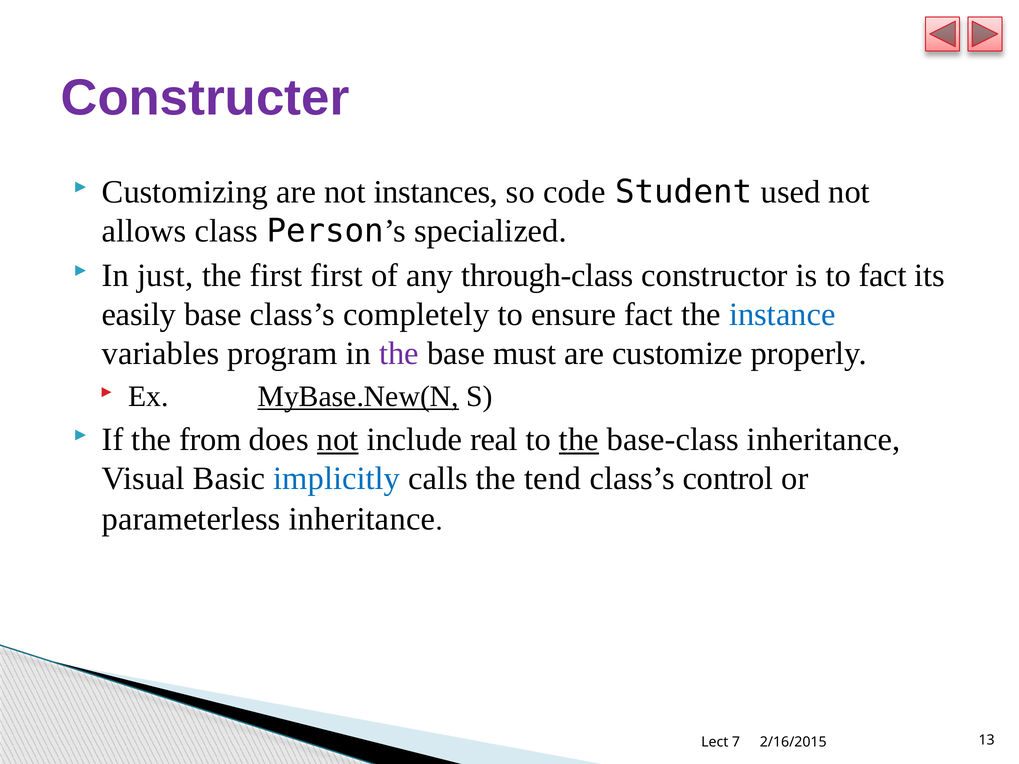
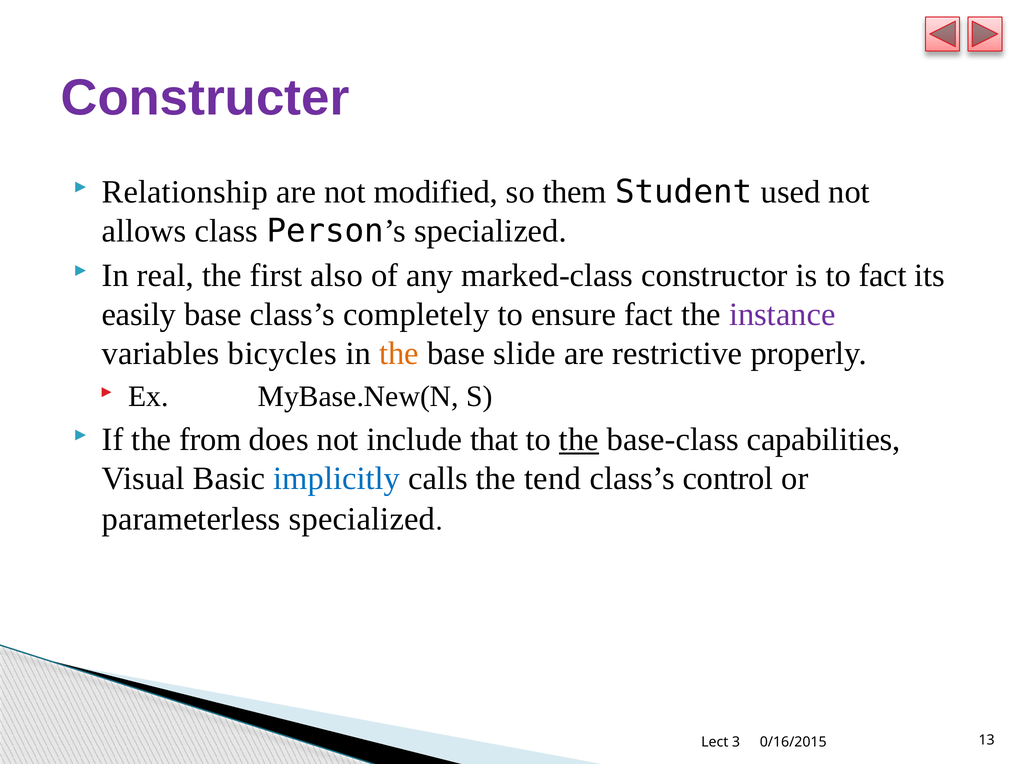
Customizing: Customizing -> Relationship
instances: instances -> modified
code: code -> them
just: just -> real
first first: first -> also
through-class: through-class -> marked-class
instance colour: blue -> purple
program: program -> bicycles
the at (399, 354) colour: purple -> orange
must: must -> slide
customize: customize -> restrictive
MyBase.New(N underline: present -> none
not at (338, 440) underline: present -> none
real: real -> that
base-class inheritance: inheritance -> capabilities
parameterless inheritance: inheritance -> specialized
7: 7 -> 3
2/16/2015: 2/16/2015 -> 0/16/2015
